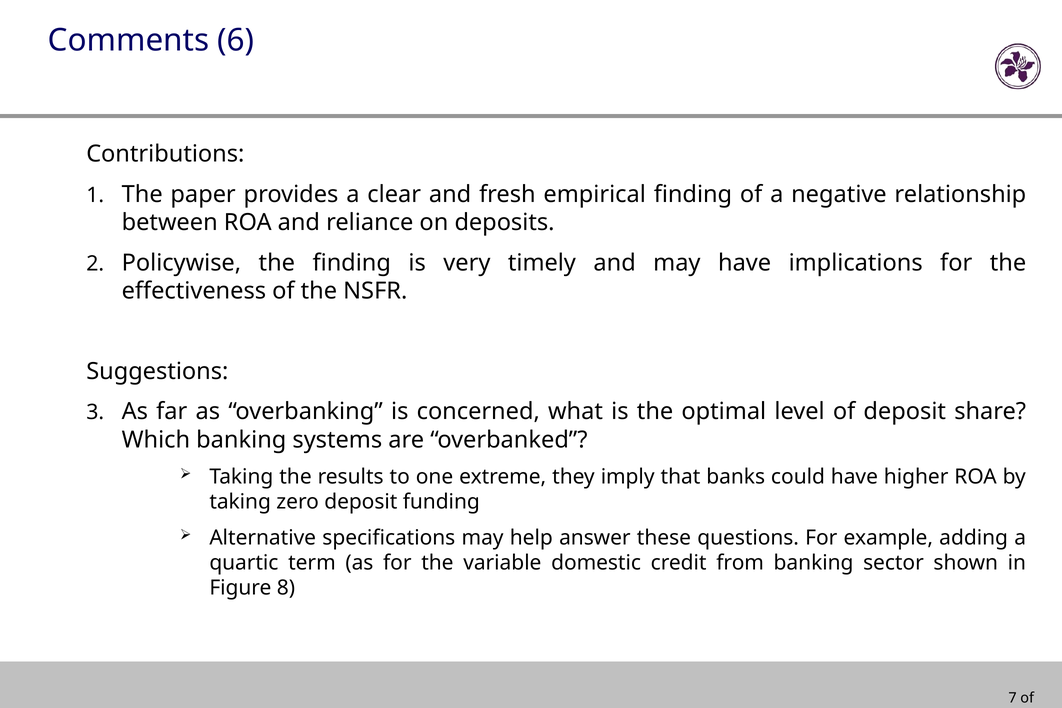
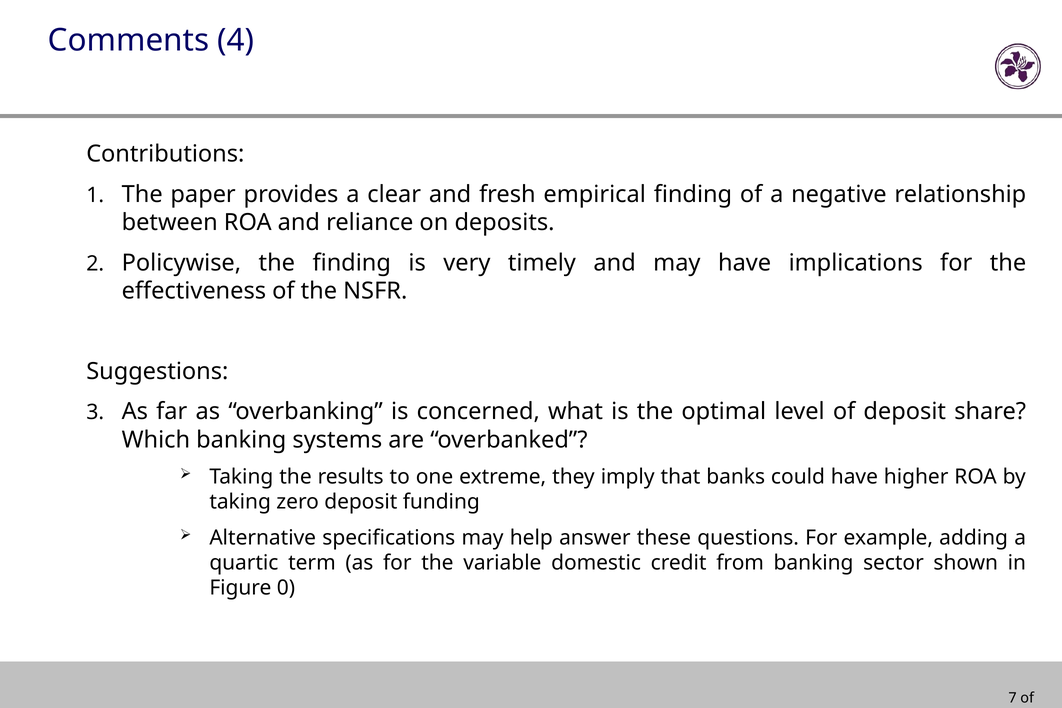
6: 6 -> 4
8: 8 -> 0
